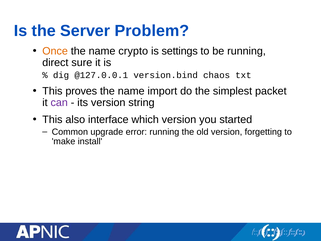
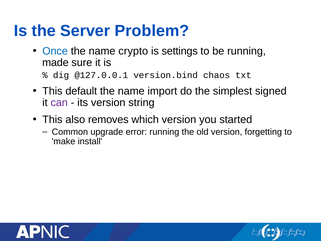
Once colour: orange -> blue
direct: direct -> made
proves: proves -> default
packet: packet -> signed
interface: interface -> removes
